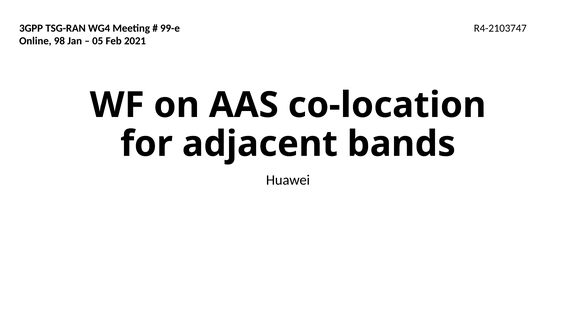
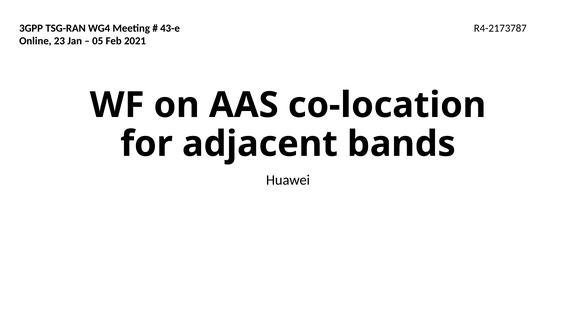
99-e: 99-e -> 43-e
R4-2103747: R4-2103747 -> R4-2173787
98: 98 -> 23
